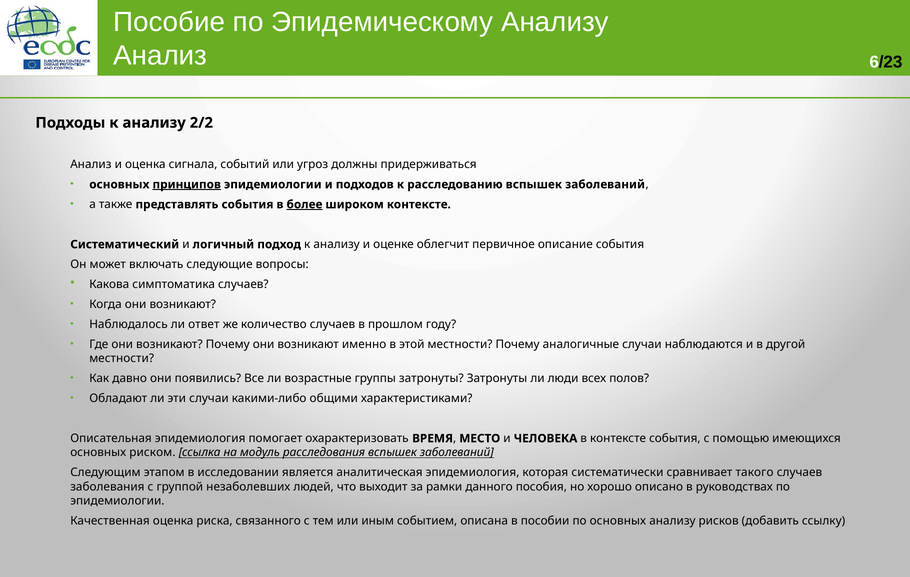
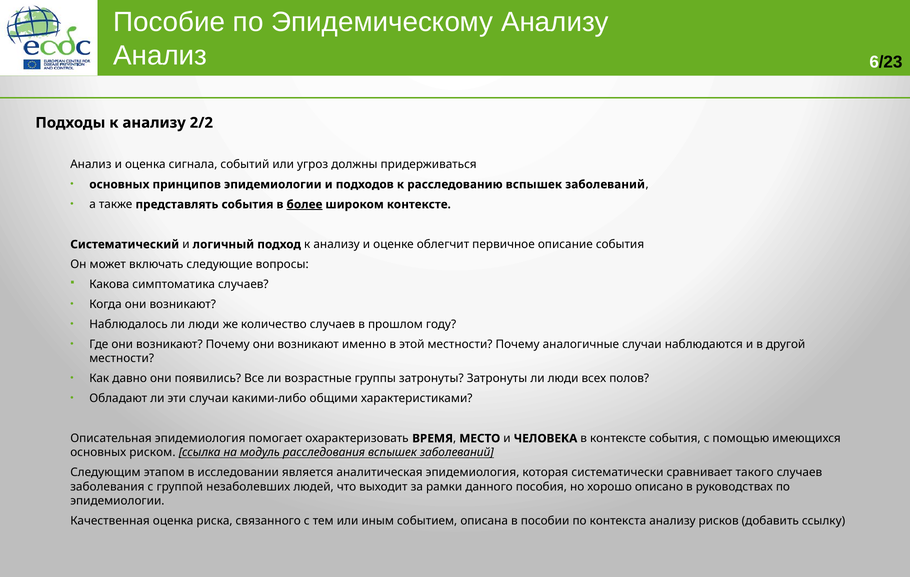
принципов underline: present -> none
Наблюдалось ли ответ: ответ -> люди
по основных: основных -> контекста
